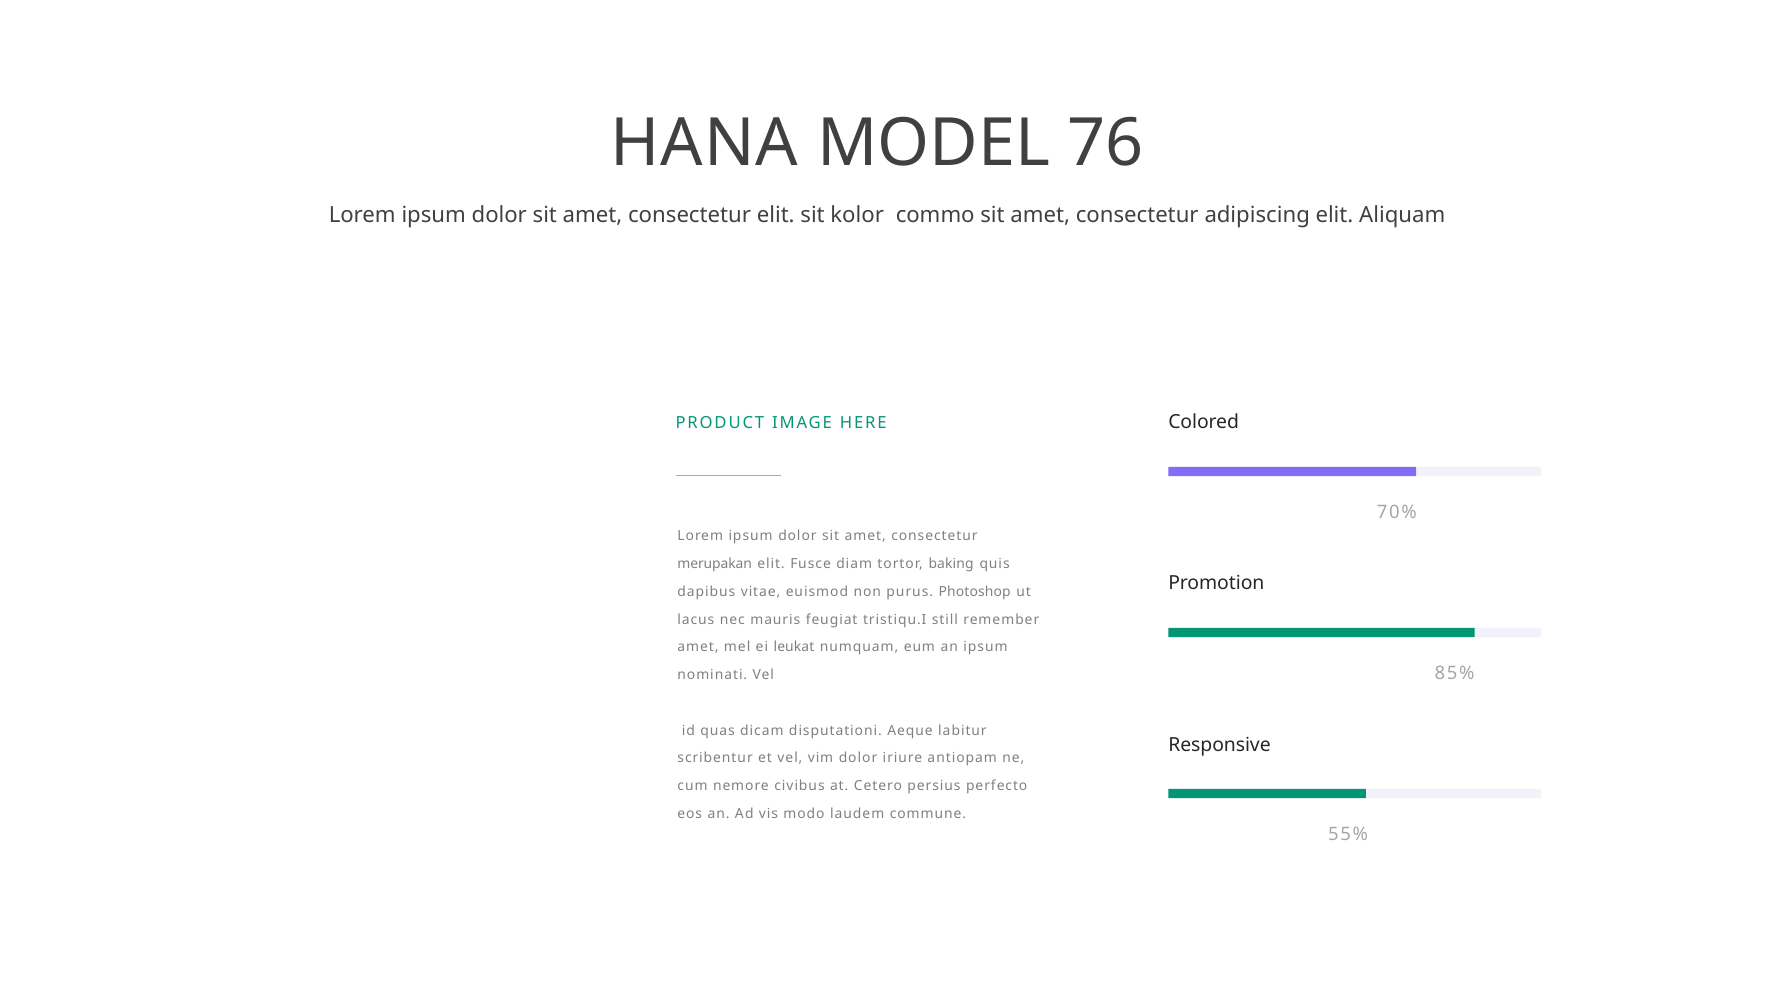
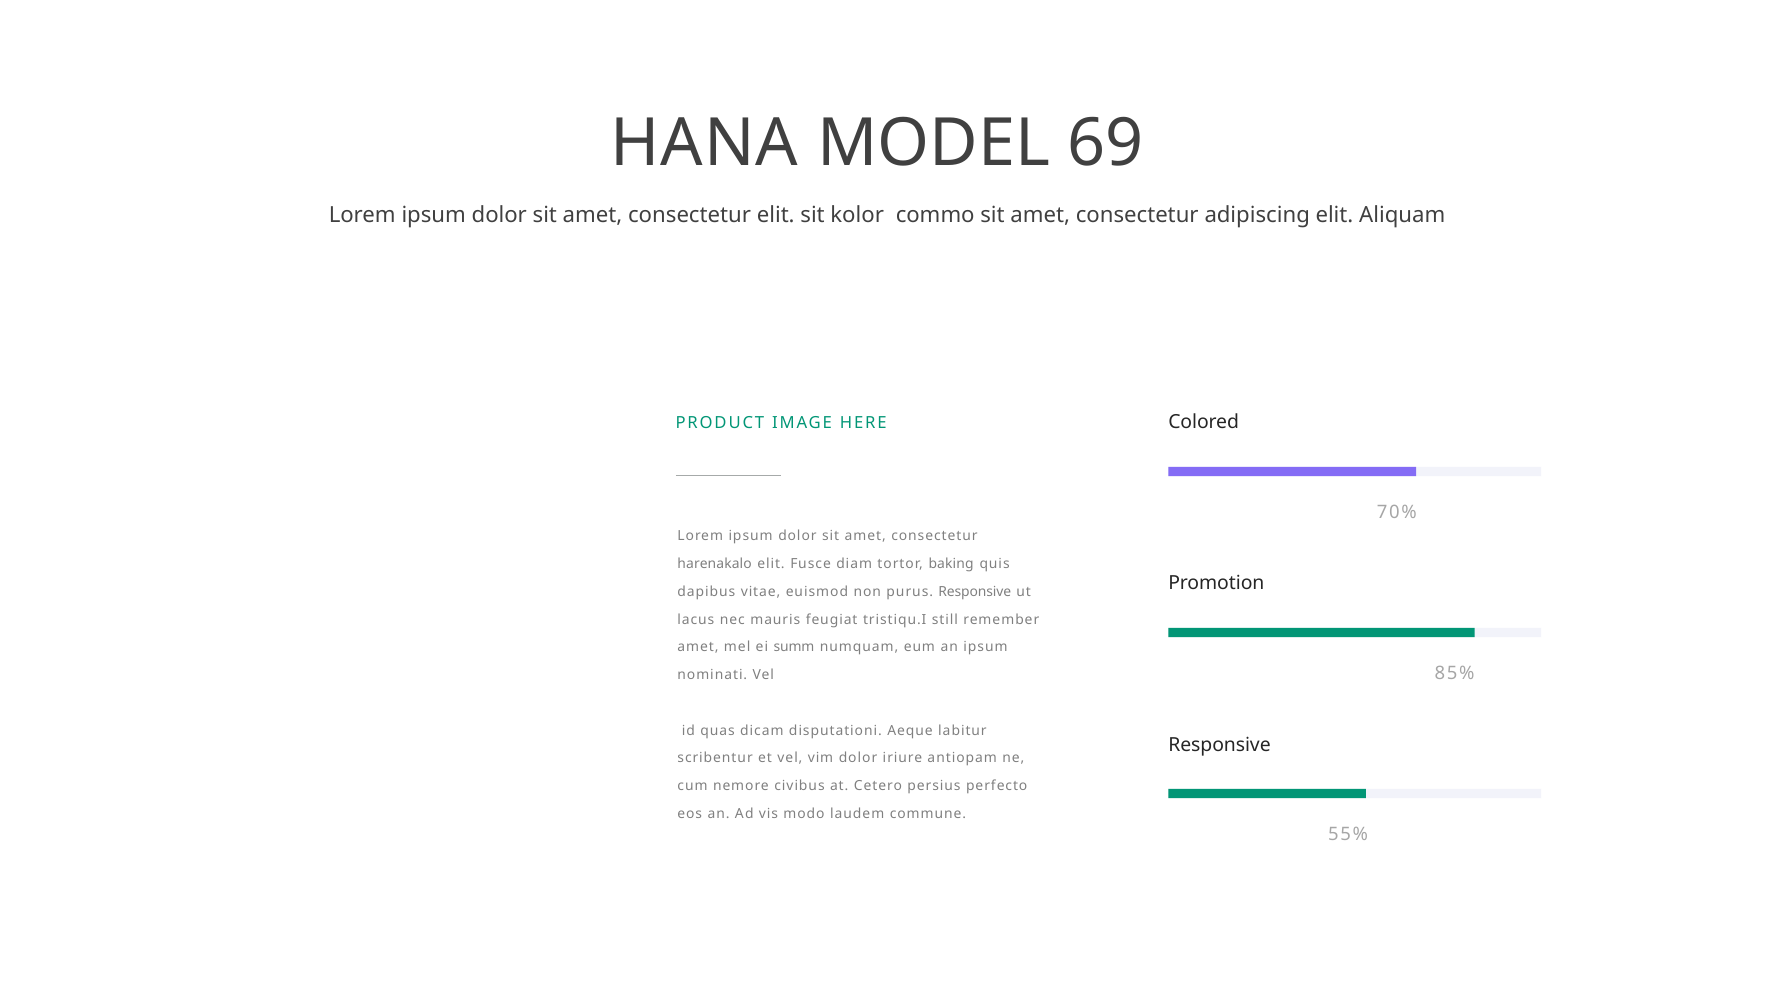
76: 76 -> 69
merupakan: merupakan -> harenakalo
purus Photoshop: Photoshop -> Responsive
leukat: leukat -> summ
